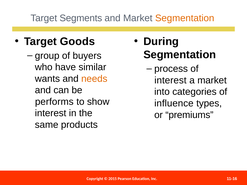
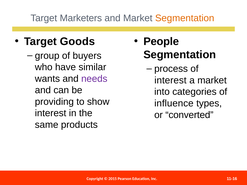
Segments: Segments -> Marketers
During: During -> People
needs colour: orange -> purple
performs: performs -> providing
premiums: premiums -> converted
